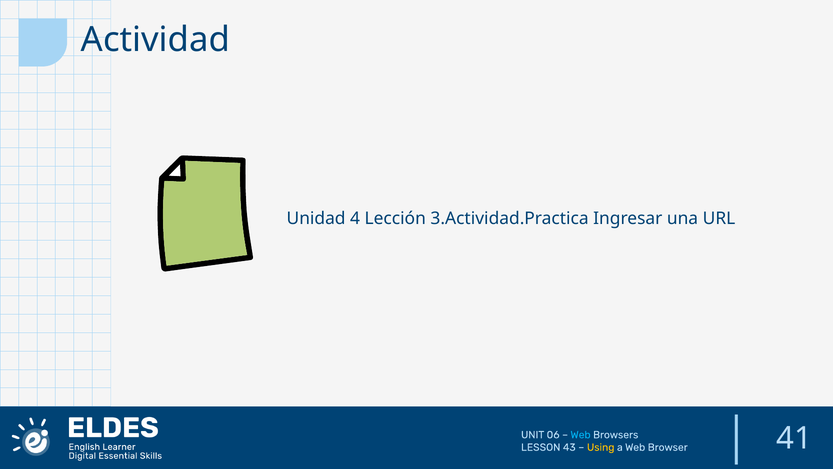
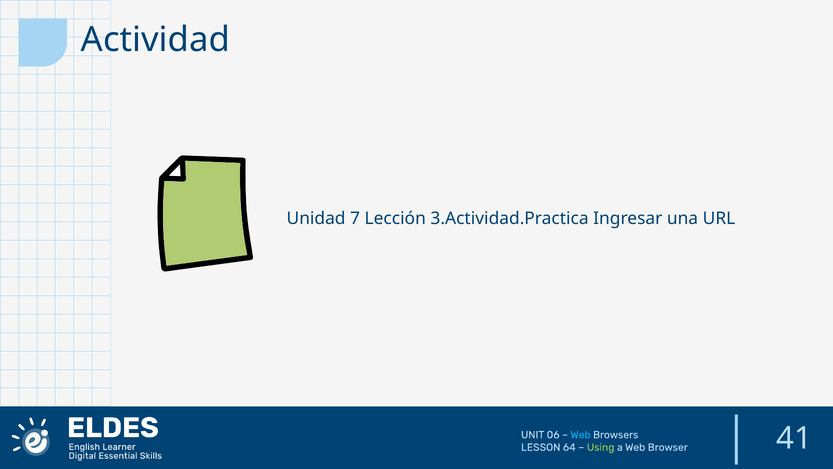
4: 4 -> 7
43: 43 -> 64
Using colour: yellow -> light green
